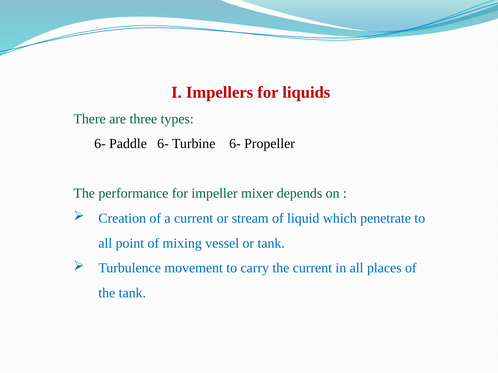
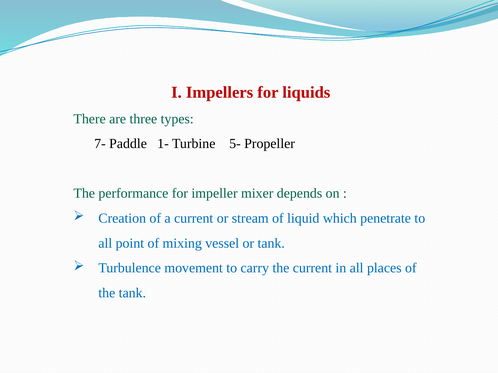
6- at (100, 144): 6- -> 7-
Paddle 6-: 6- -> 1-
Turbine 6-: 6- -> 5-
